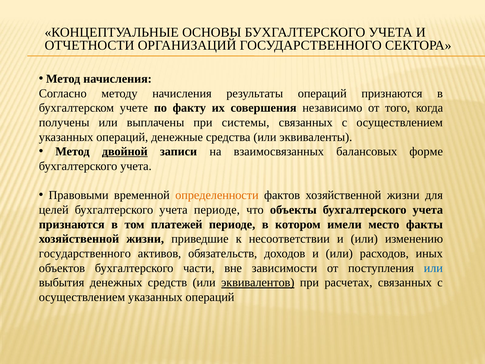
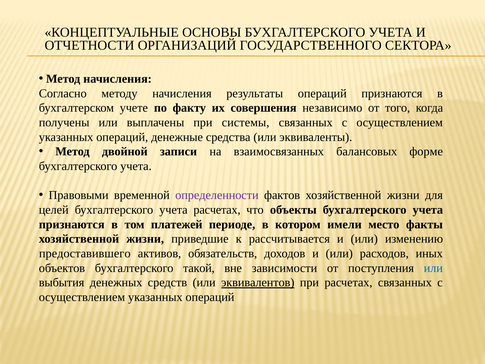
двойной underline: present -> none
определенности colour: orange -> purple
учета периоде: периоде -> расчетах
несоответствии: несоответствии -> рассчитывается
государственного at (85, 253): государственного -> предоставившего
части: части -> такой
